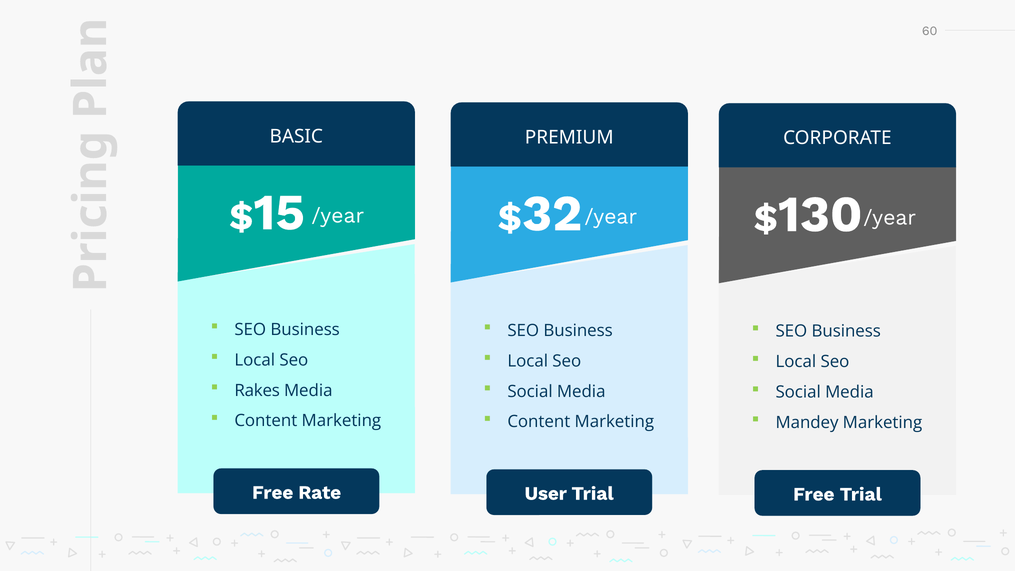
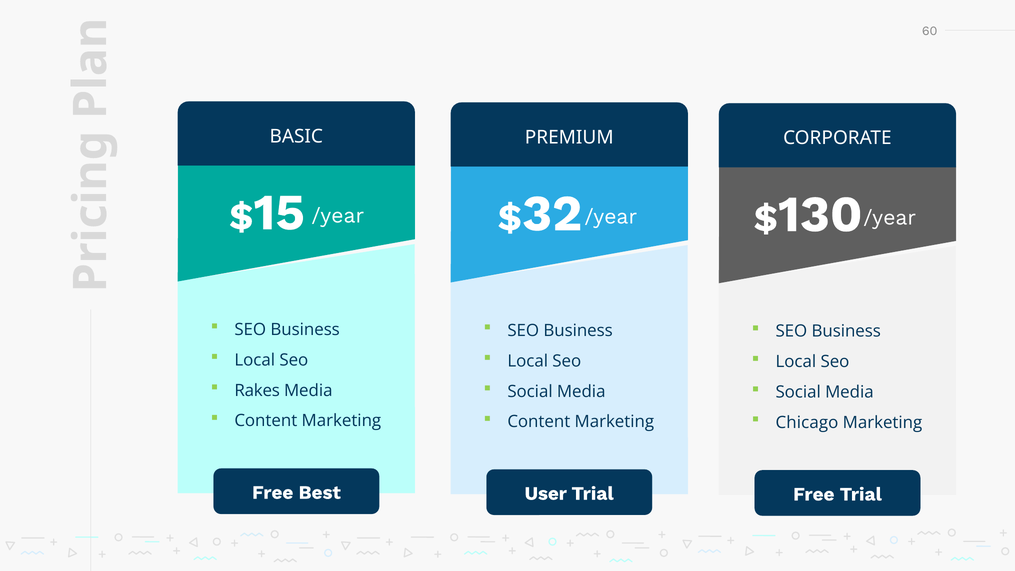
Mandey: Mandey -> Chicago
Rate: Rate -> Best
